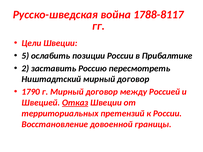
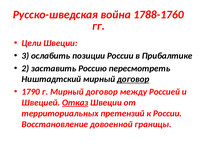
1788-8117: 1788-8117 -> 1788-1760
5: 5 -> 3
договор at (133, 79) underline: none -> present
